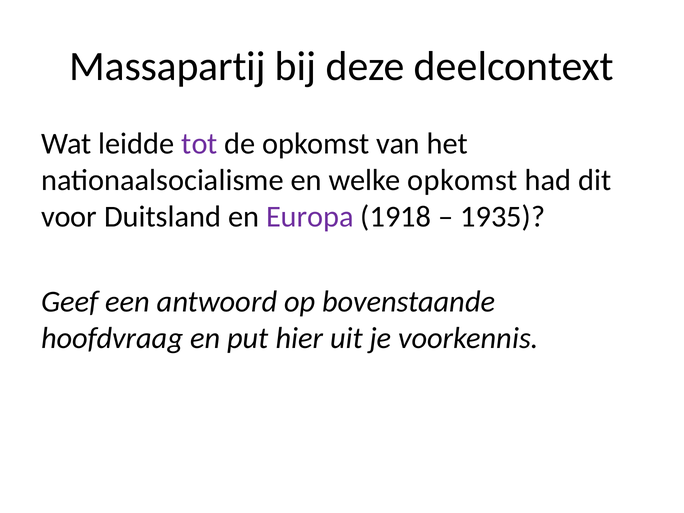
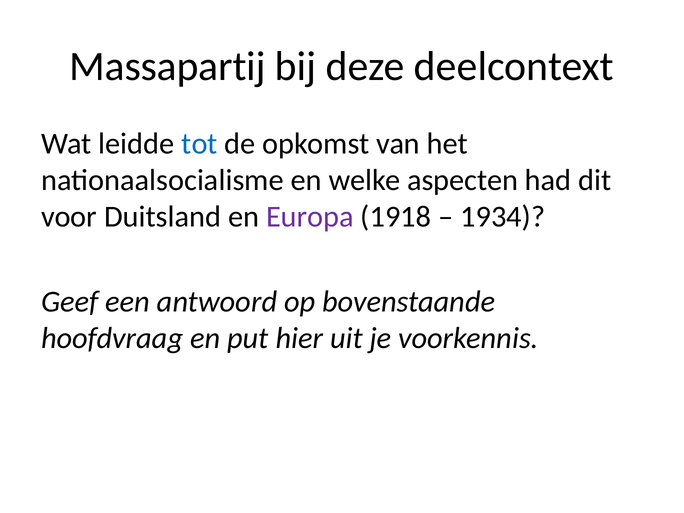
tot colour: purple -> blue
welke opkomst: opkomst -> aspecten
1935: 1935 -> 1934
